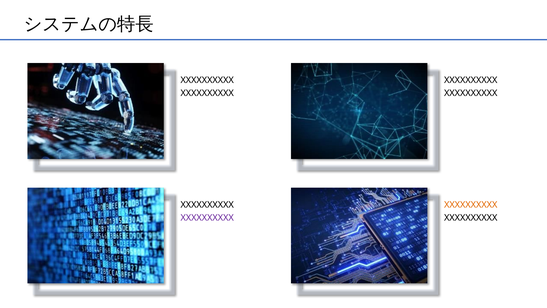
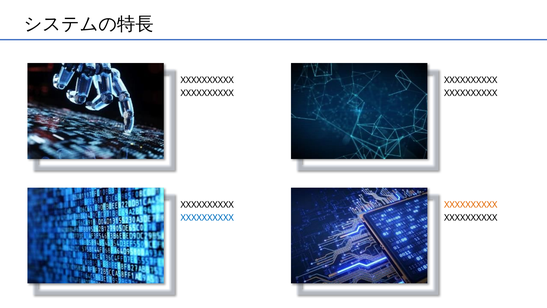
XXXXXXXXXX at (207, 217) colour: purple -> blue
